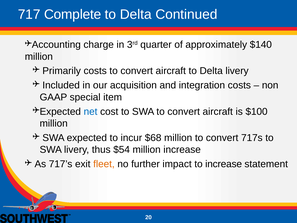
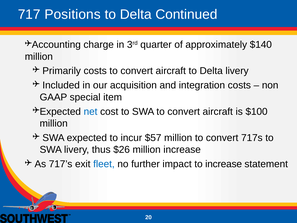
Complete: Complete -> Positions
$68: $68 -> $57
$54: $54 -> $26
fleet colour: orange -> blue
